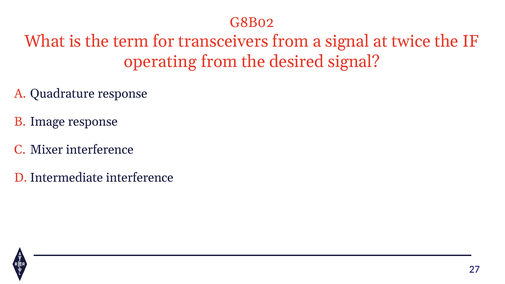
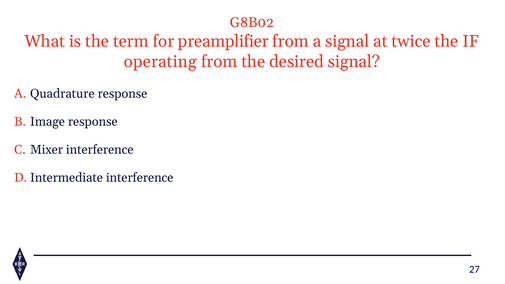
transceivers: transceivers -> preamplifier
